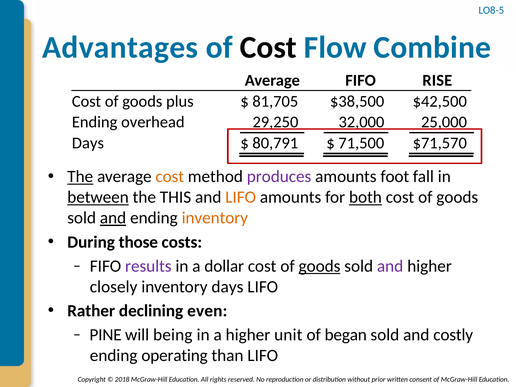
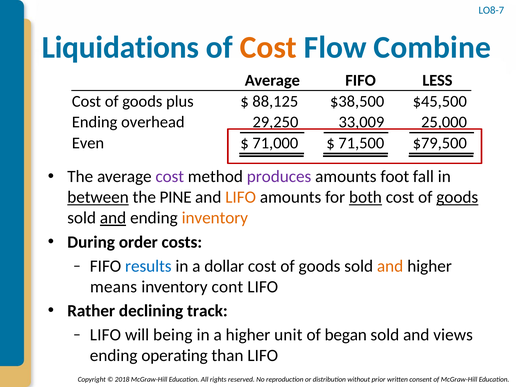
LO8-5: LO8-5 -> LO8-7
Advantages: Advantages -> Liquidations
Cost at (268, 47) colour: black -> orange
RISE: RISE -> LESS
81,705: 81,705 -> 88,125
$42,500: $42,500 -> $45,500
32,000: 32,000 -> 33,009
Days at (88, 143): Days -> Even
80,791: 80,791 -> 71,000
$71,570: $71,570 -> $79,500
The at (80, 177) underline: present -> none
cost at (170, 177) colour: orange -> purple
THIS: THIS -> PINE
goods at (457, 197) underline: none -> present
those: those -> order
results colour: purple -> blue
goods at (320, 266) underline: present -> none
and at (390, 266) colour: purple -> orange
closely: closely -> means
inventory days: days -> cont
even: even -> track
PINE at (106, 335): PINE -> LIFO
costly: costly -> views
